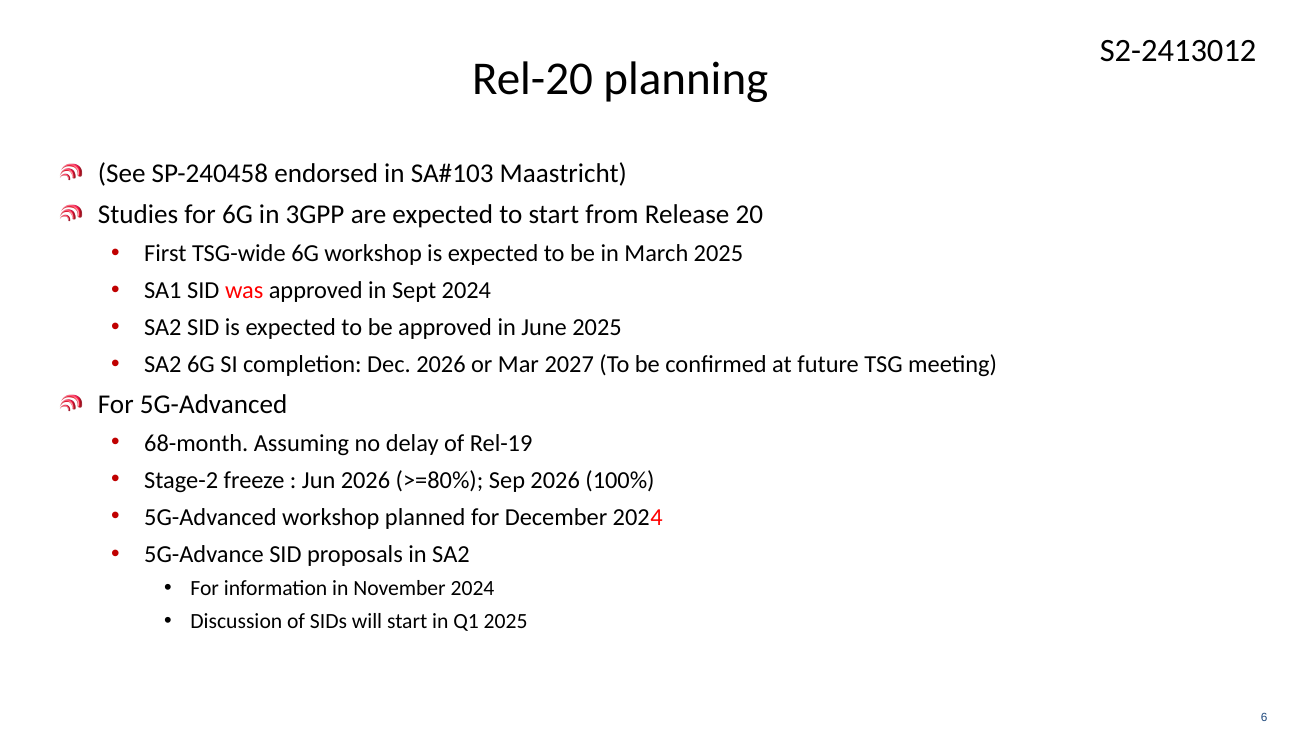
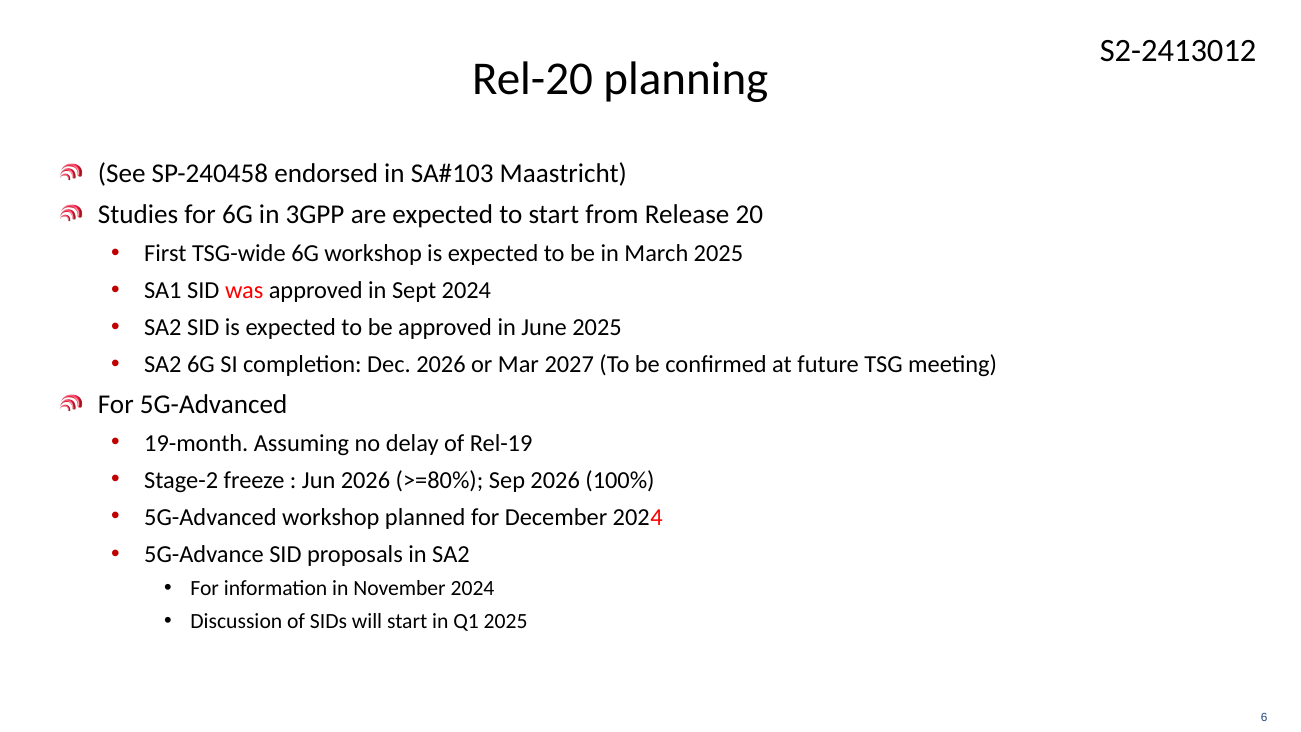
68-month: 68-month -> 19-month
